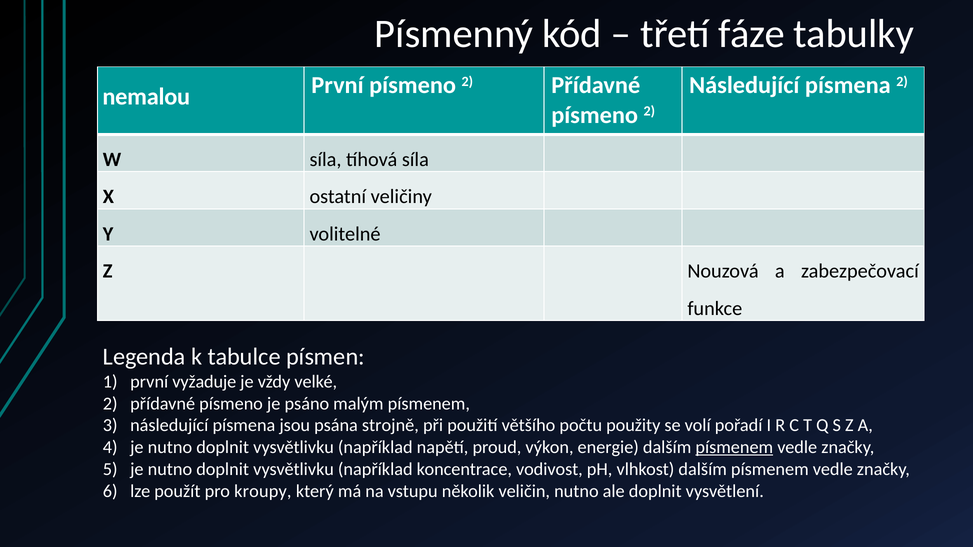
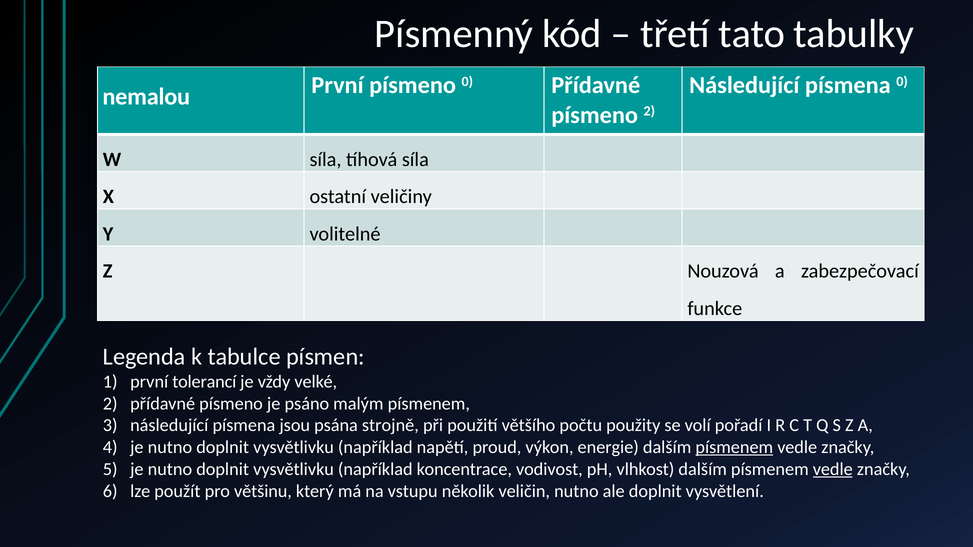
fáze: fáze -> tato
písmena 2: 2 -> 0
První písmeno 2: 2 -> 0
vyžaduje: vyžaduje -> tolerancí
vedle at (833, 470) underline: none -> present
kroupy: kroupy -> většinu
